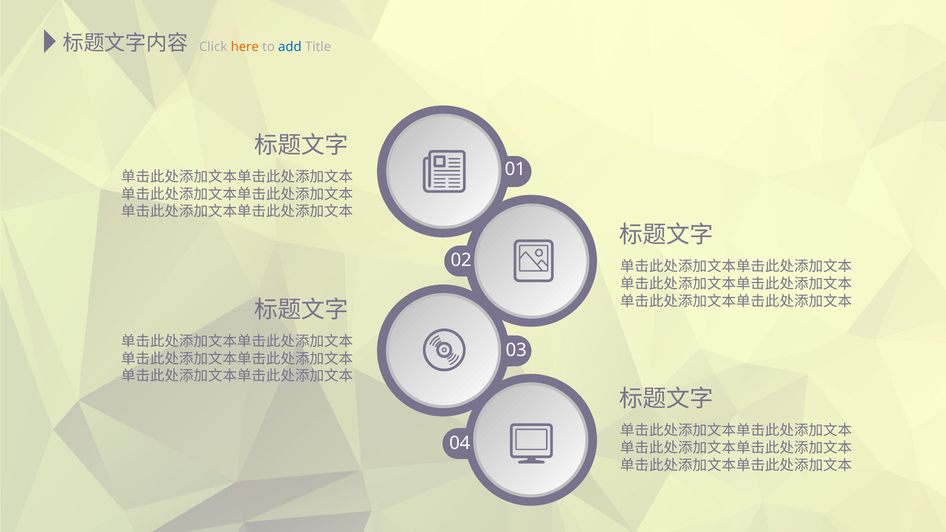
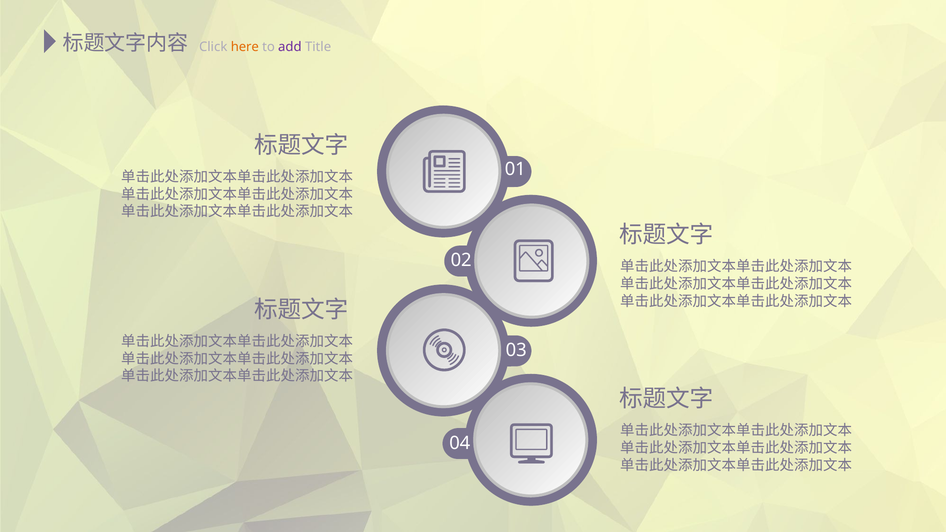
add colour: blue -> purple
